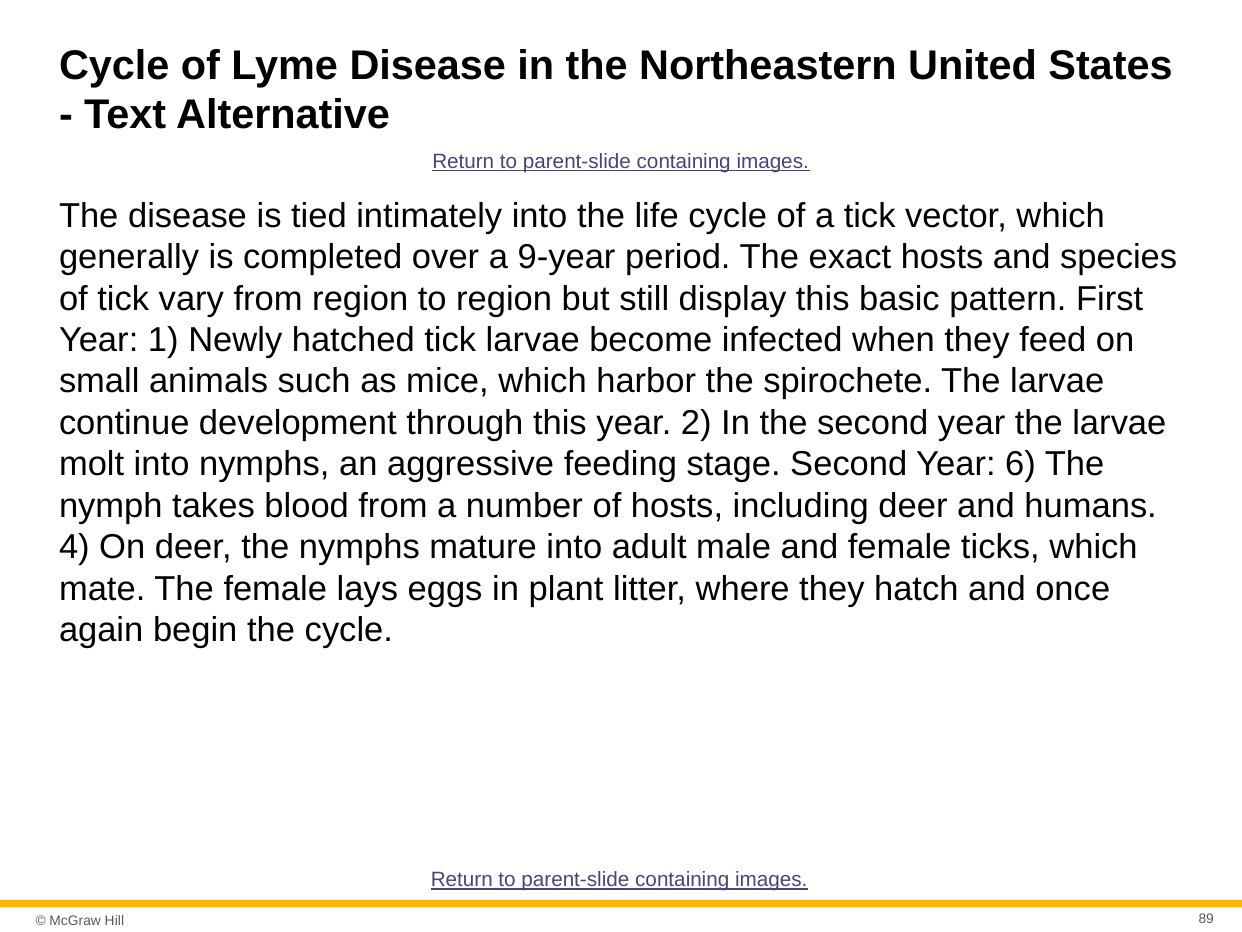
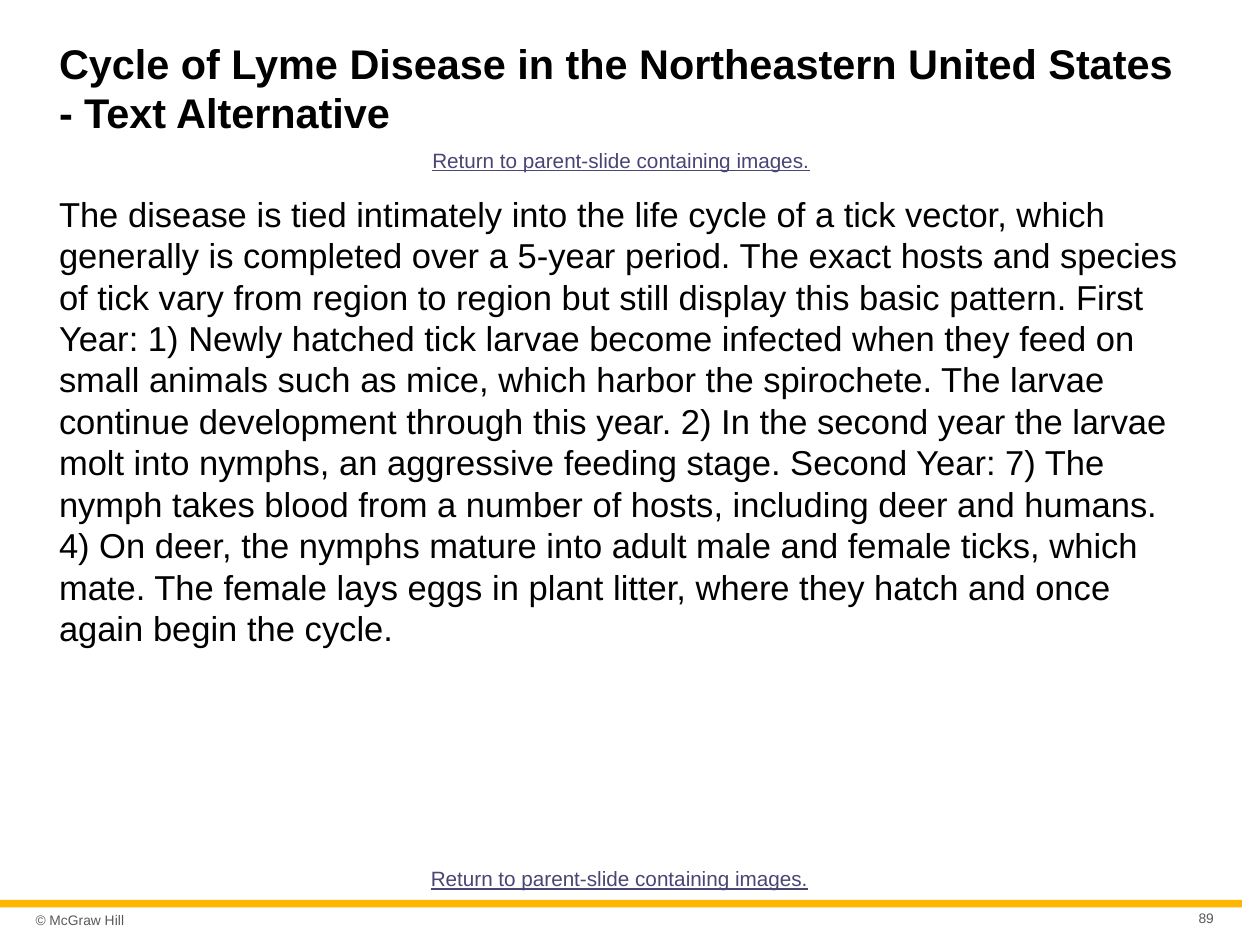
9-year: 9-year -> 5-year
6: 6 -> 7
